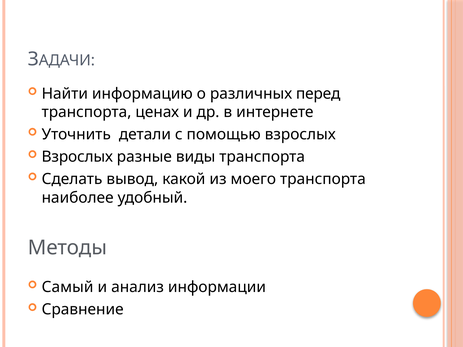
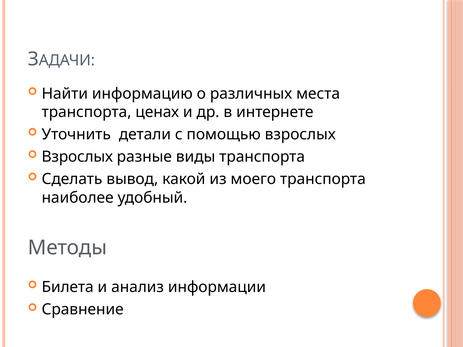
перед: перед -> места
Самый: Самый -> Билета
